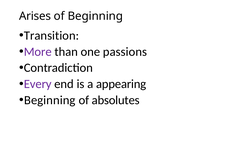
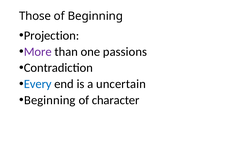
Arises: Arises -> Those
Transition: Transition -> Projection
Every colour: purple -> blue
appearing: appearing -> uncertain
absolutes: absolutes -> character
